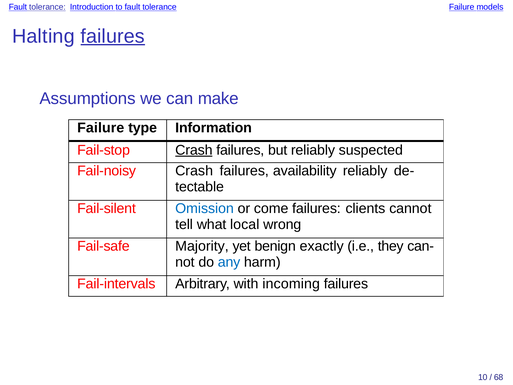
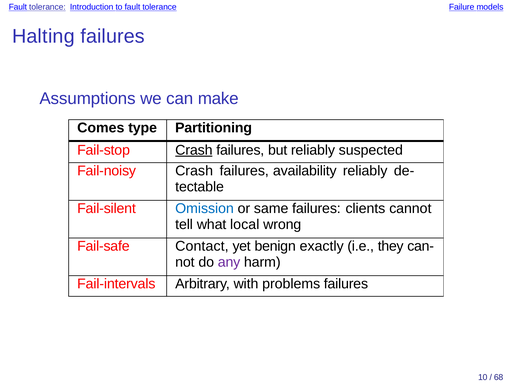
failures at (113, 36) underline: present -> none
Failure at (101, 128): Failure -> Comes
Information: Information -> Partitioning
come: come -> same
Majority: Majority -> Contact
any colour: blue -> purple
incoming: incoming -> problems
